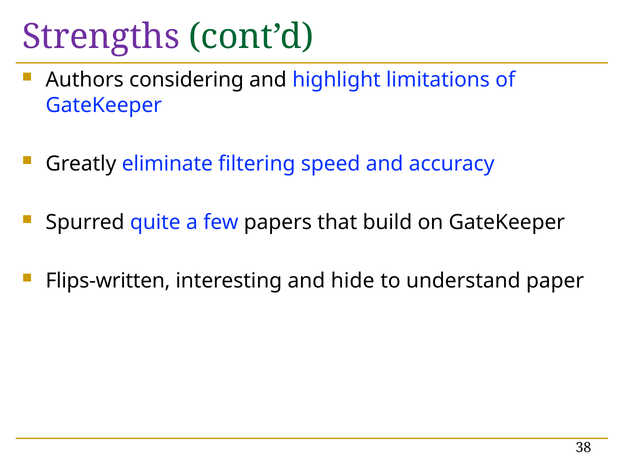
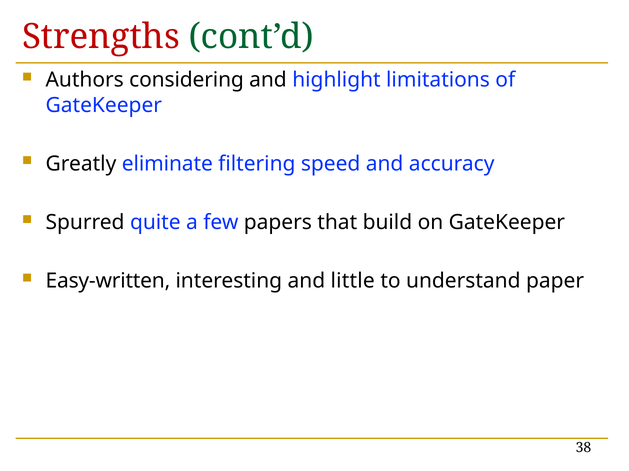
Strengths colour: purple -> red
Flips-written: Flips-written -> Easy-written
hide: hide -> little
